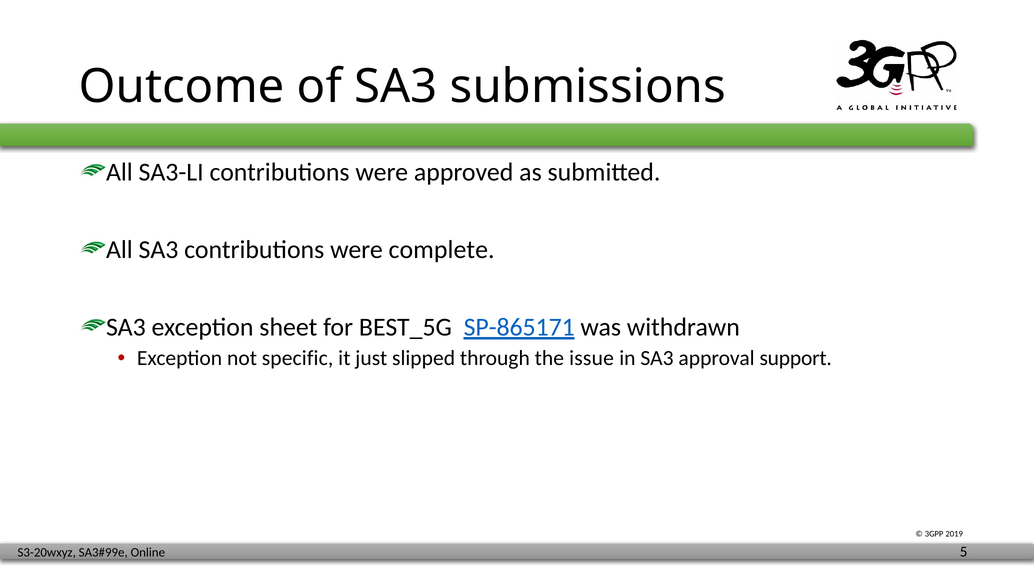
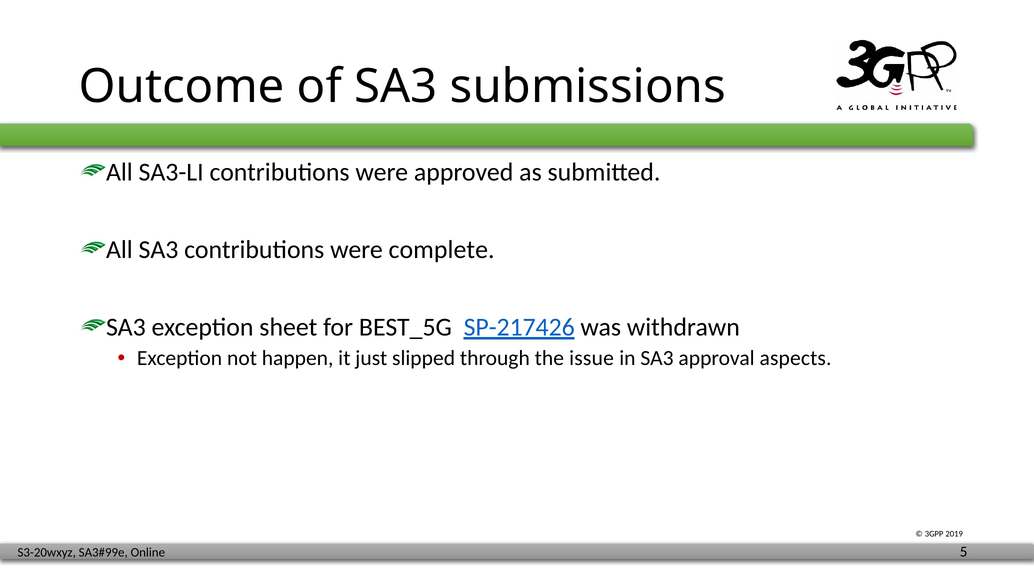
SP-865171: SP-865171 -> SP-217426
specific: specific -> happen
support: support -> aspects
